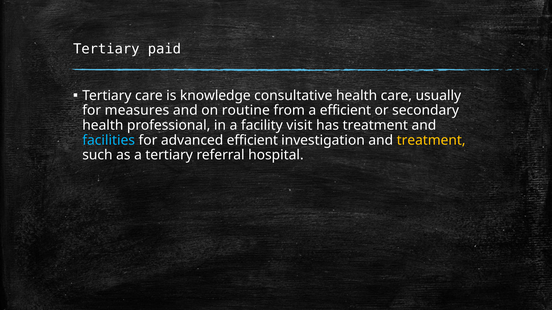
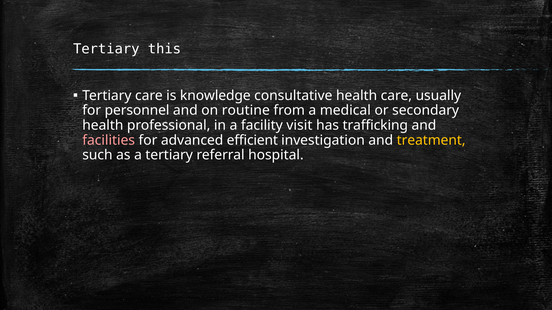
paid: paid -> this
measures: measures -> personnel
a efficient: efficient -> medical
has treatment: treatment -> trafficking
facilities colour: light blue -> pink
